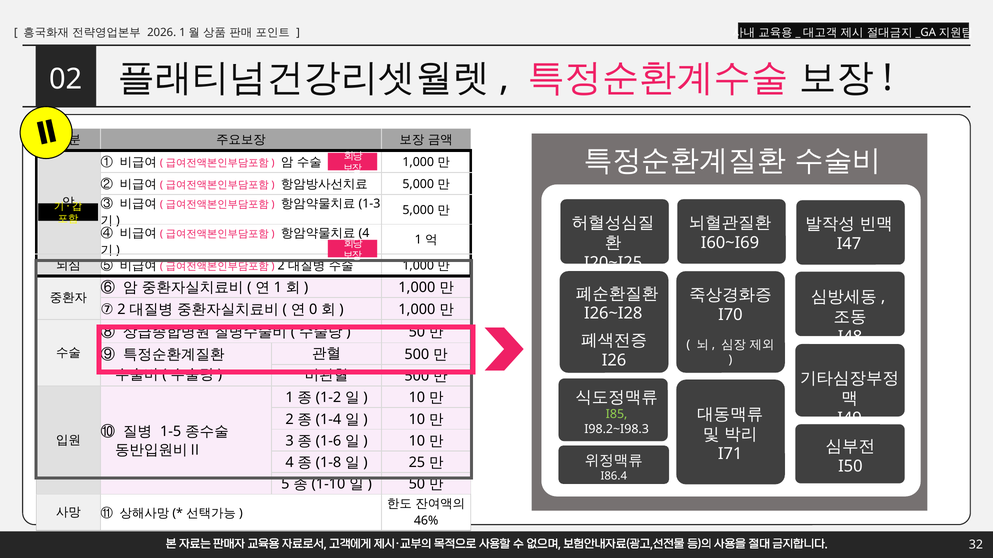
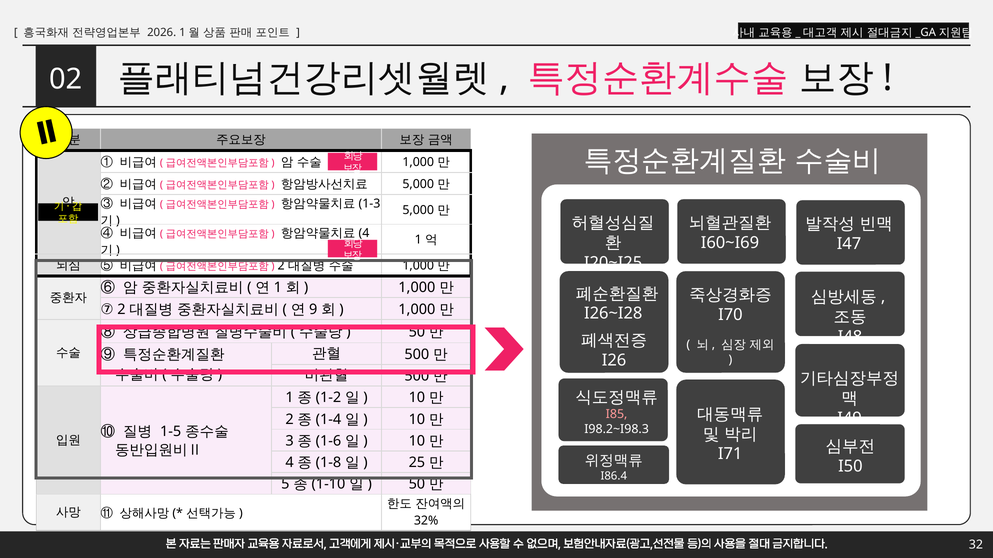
0: 0 -> 9
I85 colour: light green -> pink
46%: 46% -> 32%
